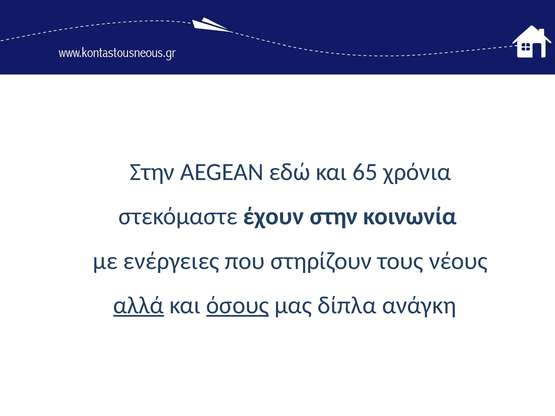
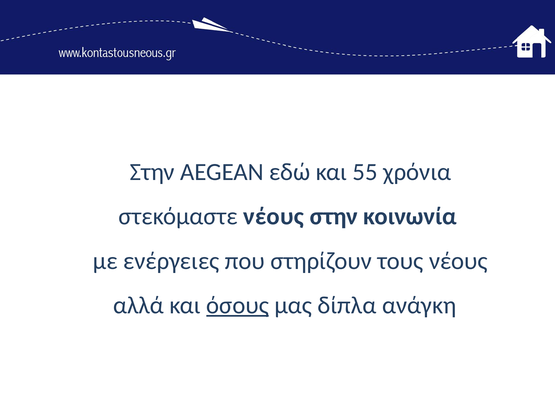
65: 65 -> 55
στεκόμαστε έχουν: έχουν -> νέους
αλλά underline: present -> none
